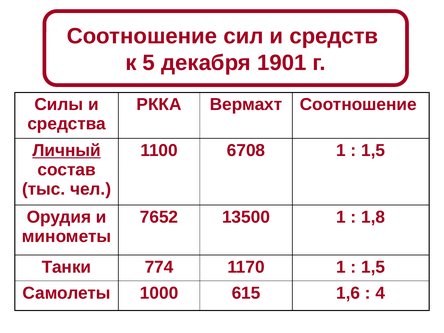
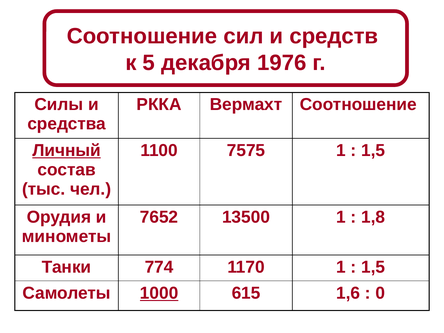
1901: 1901 -> 1976
6708: 6708 -> 7575
1000 underline: none -> present
4: 4 -> 0
